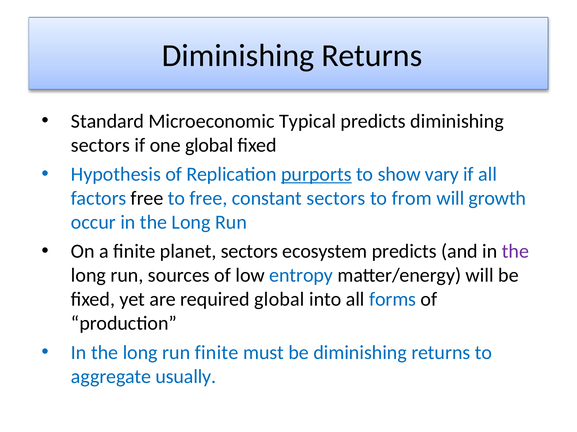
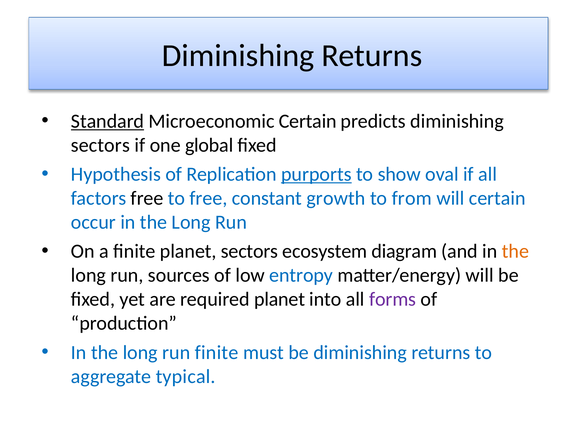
Standard underline: none -> present
Microeconomic Typical: Typical -> Certain
vary: vary -> oval
constant sectors: sectors -> growth
will growth: growth -> certain
ecosystem predicts: predicts -> diagram
the at (515, 252) colour: purple -> orange
required global: global -> planet
forms colour: blue -> purple
usually: usually -> typical
